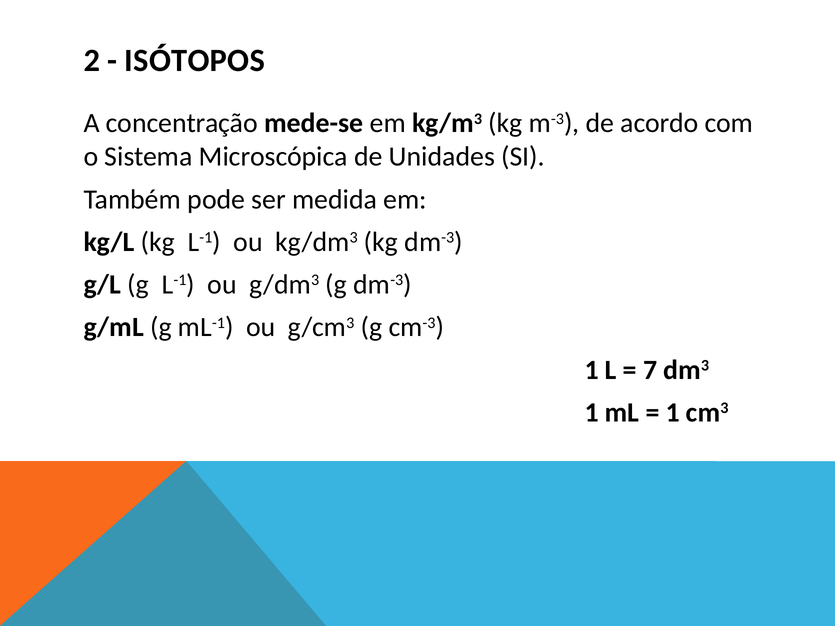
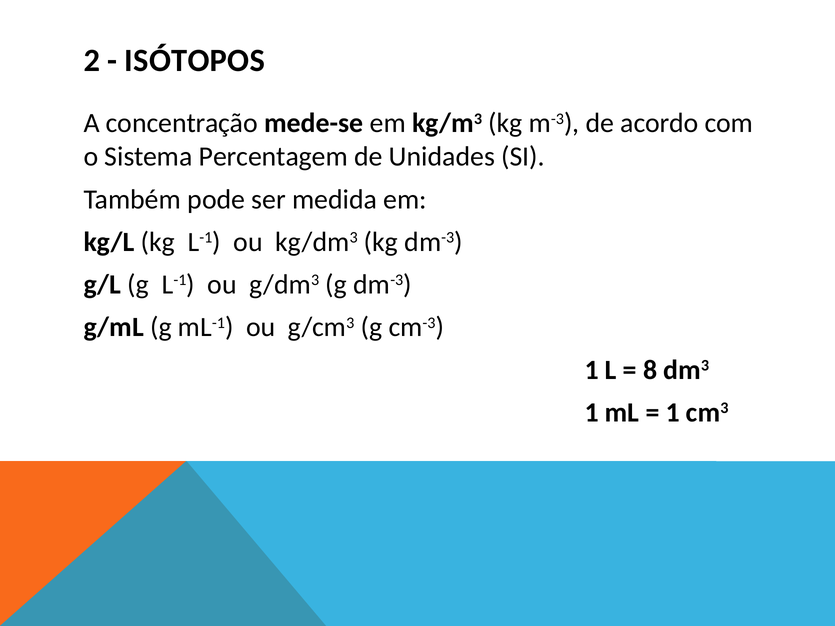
Microscópica: Microscópica -> Percentagem
7: 7 -> 8
